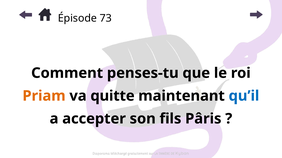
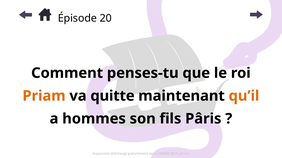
73: 73 -> 20
qu’il colour: blue -> orange
accepter: accepter -> hommes
